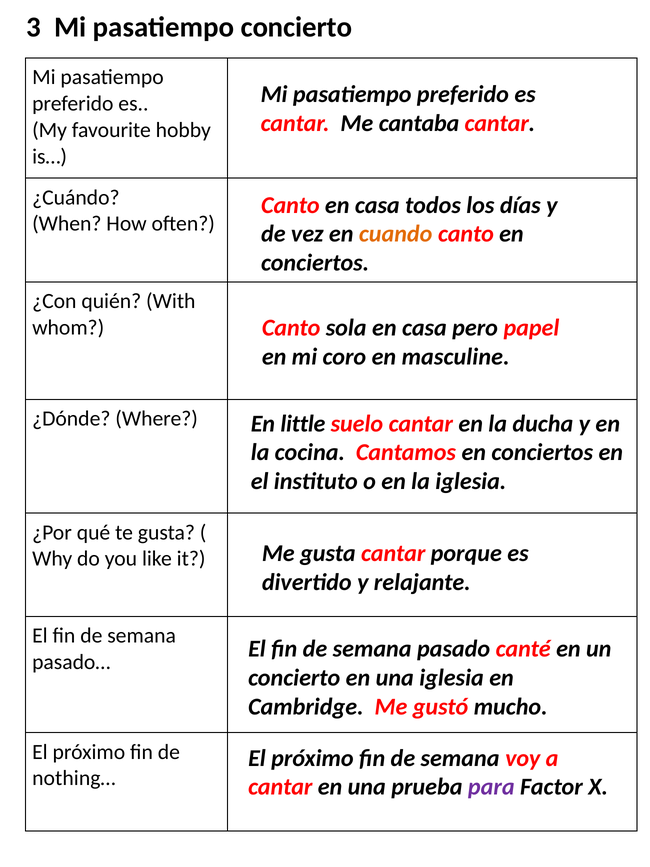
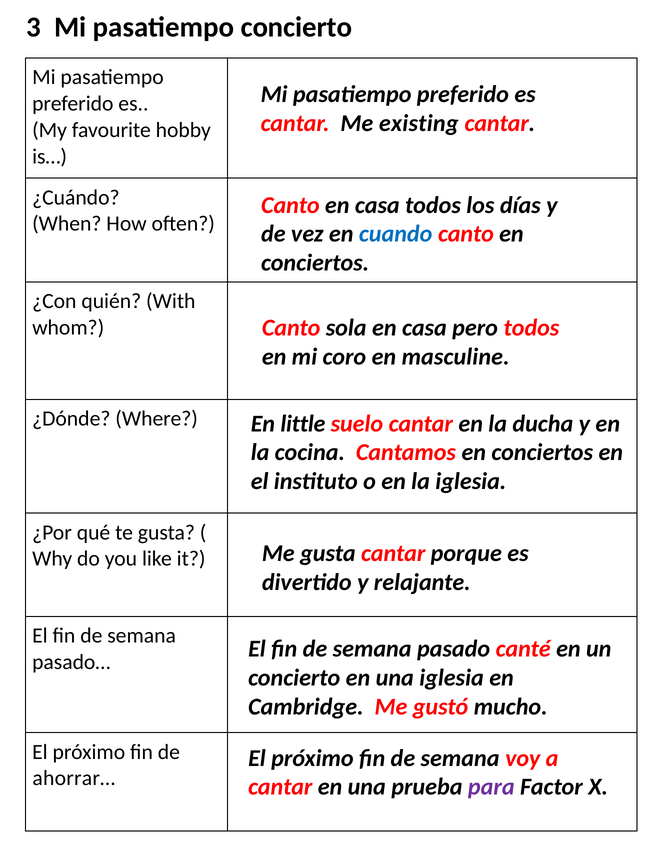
cantaba: cantaba -> existing
cuando colour: orange -> blue
pero papel: papel -> todos
nothing…: nothing… -> ahorrar…
